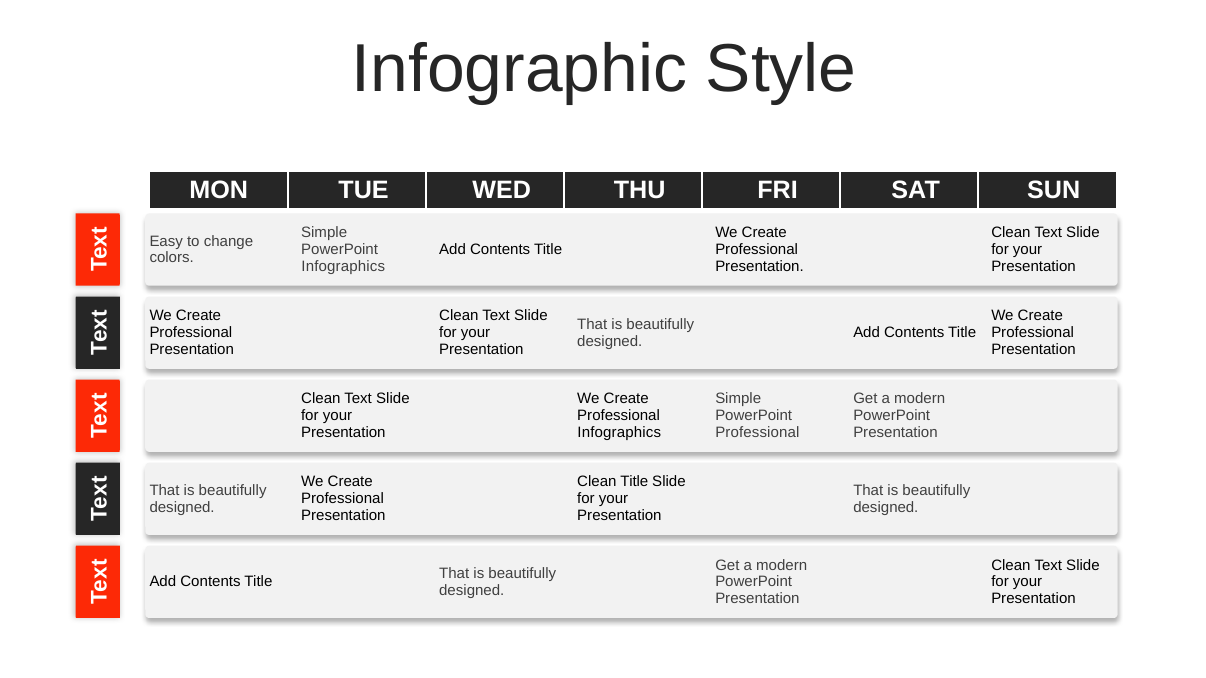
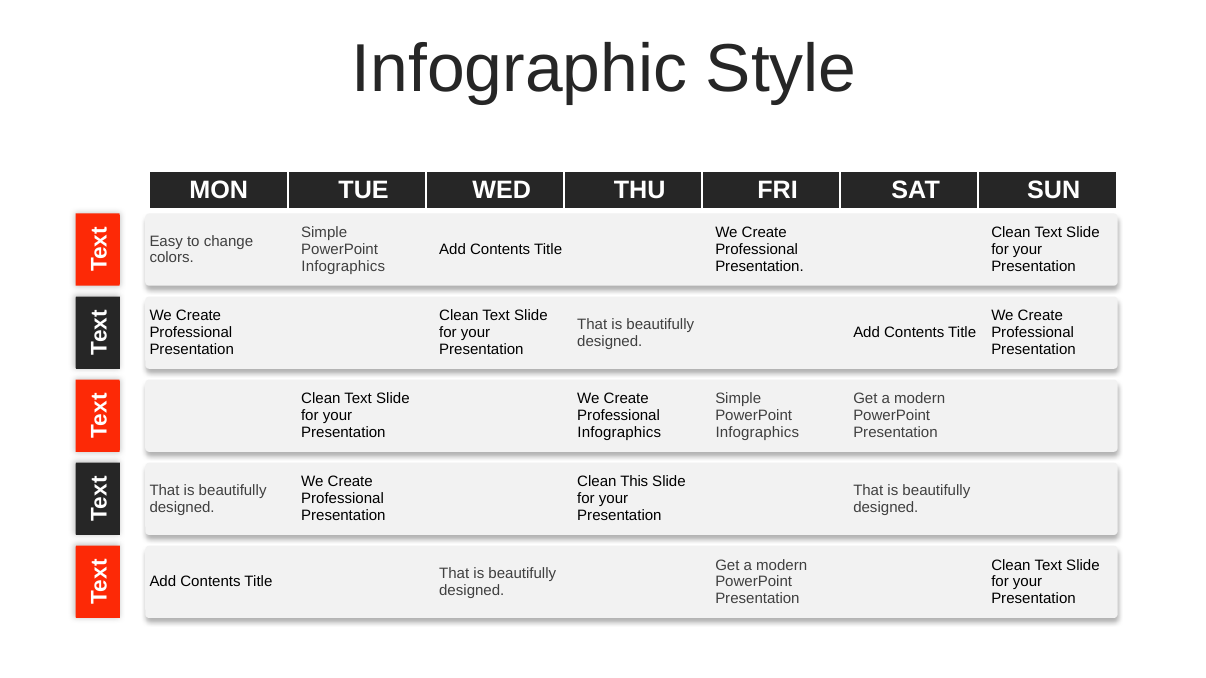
Professional at (757, 433): Professional -> Infographics
Clean Title: Title -> This
